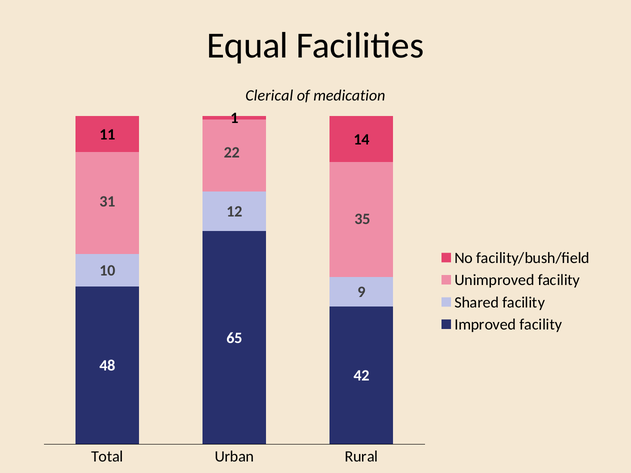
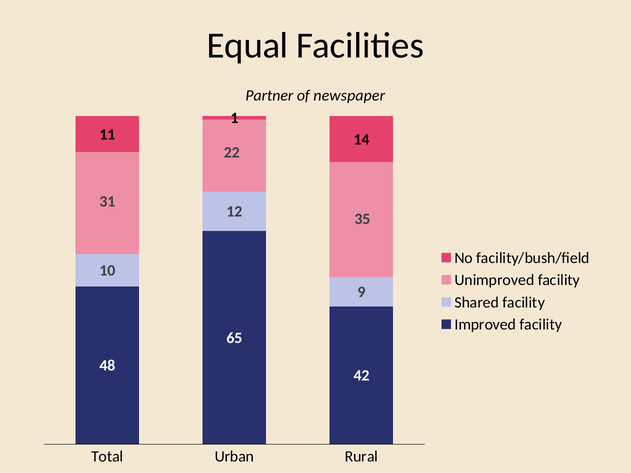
Clerical: Clerical -> Partner
medication: medication -> newspaper
